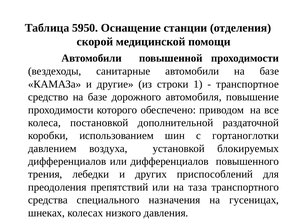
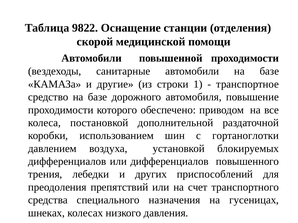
5950: 5950 -> 9822
таза: таза -> счет
